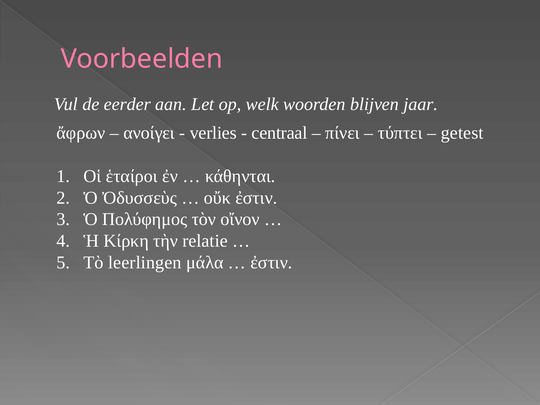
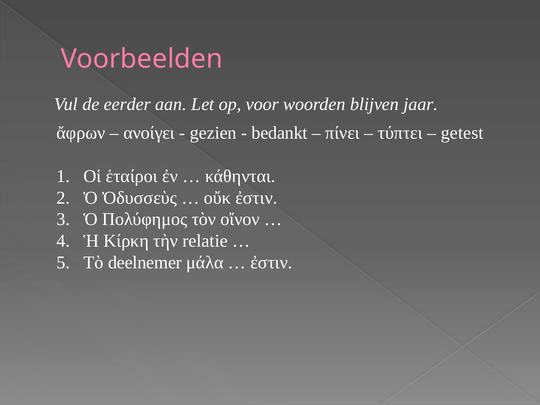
welk: welk -> voor
verlies: verlies -> gezien
centraal: centraal -> bedankt
leerlingen: leerlingen -> deelnemer
